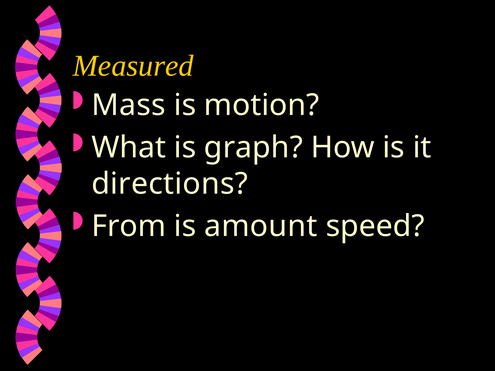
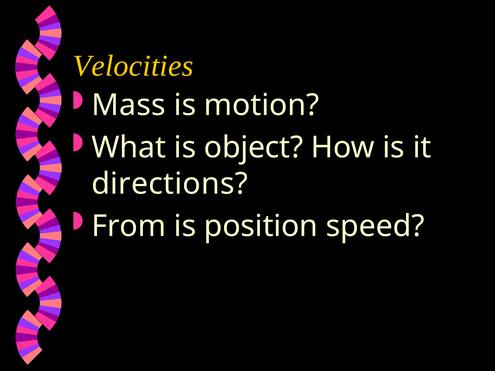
Measured: Measured -> Velocities
graph: graph -> object
amount: amount -> position
